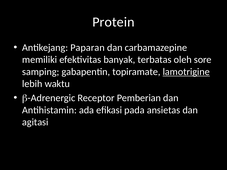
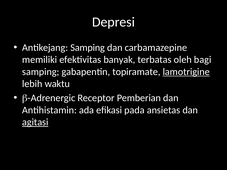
Protein: Protein -> Depresi
Antikejang Paparan: Paparan -> Samping
sore: sore -> bagi
agitasi underline: none -> present
